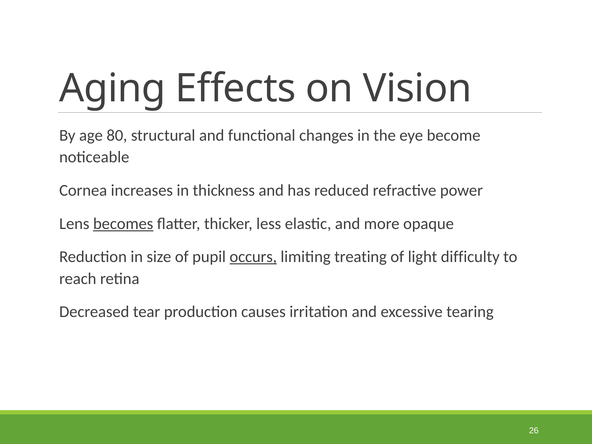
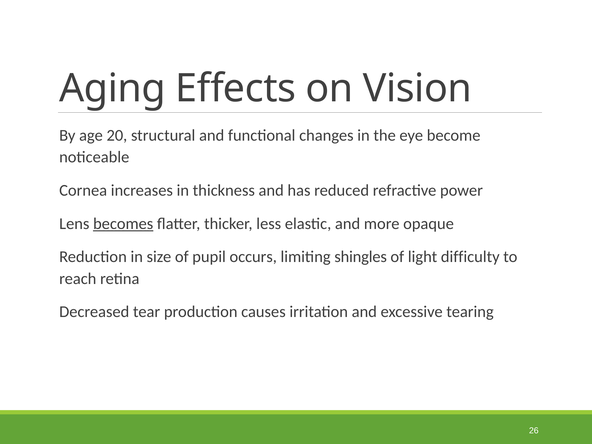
80: 80 -> 20
occurs underline: present -> none
treating: treating -> shingles
